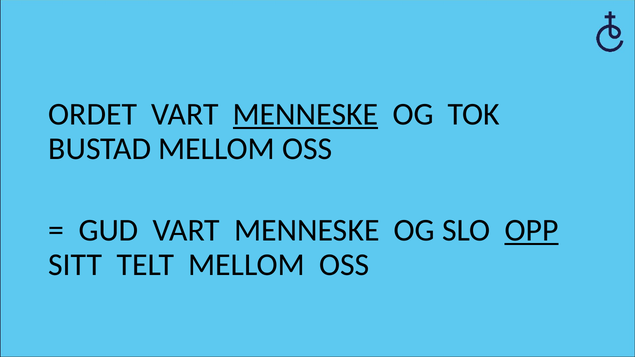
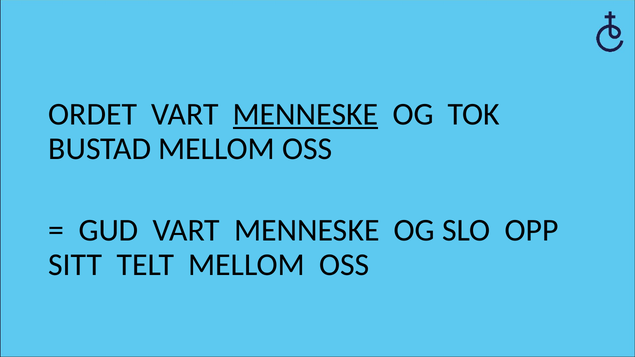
OPP underline: present -> none
